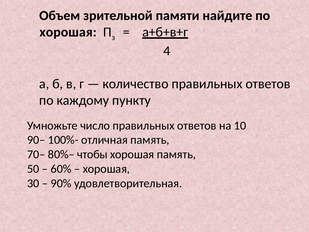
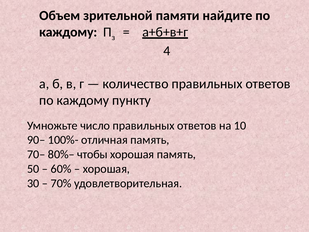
хорошая at (68, 32): хорошая -> каждому
90%: 90% -> 70%
